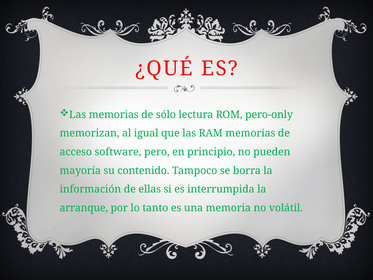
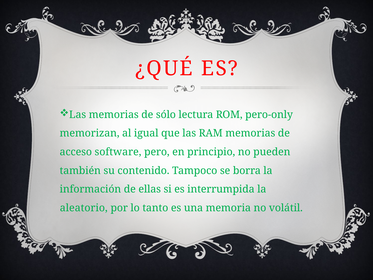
mayoría: mayoría -> también
arranque: arranque -> aleatorio
